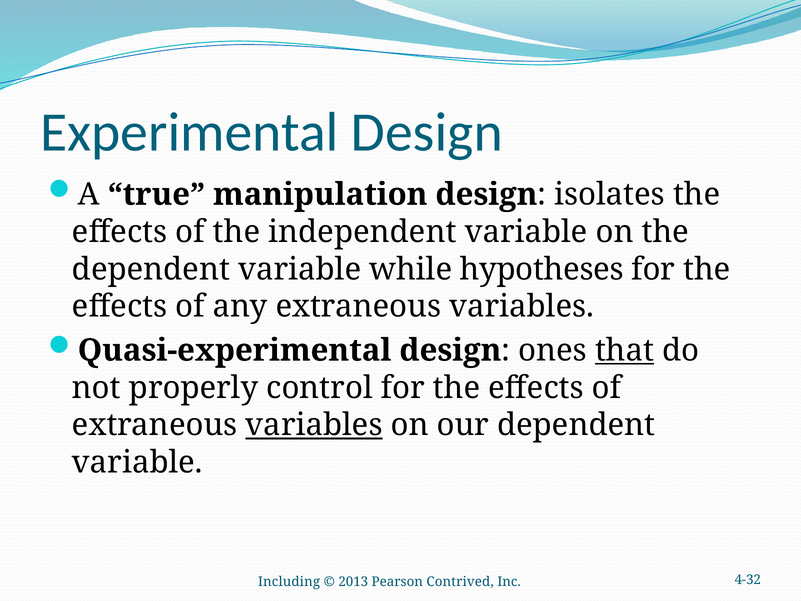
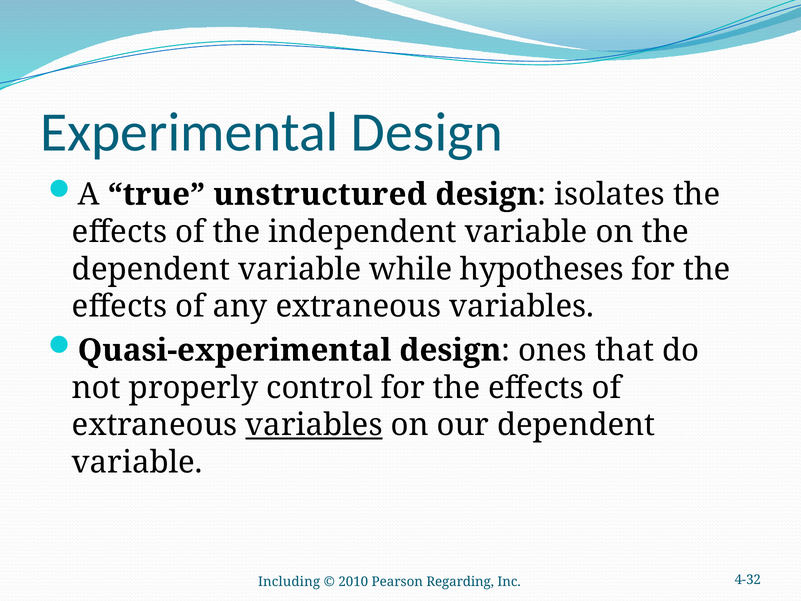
manipulation: manipulation -> unstructured
that underline: present -> none
2013: 2013 -> 2010
Contrived: Contrived -> Regarding
